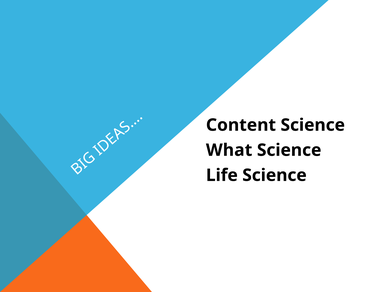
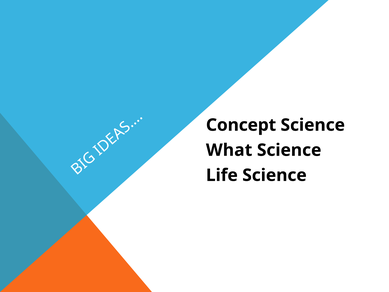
Content: Content -> Concept
